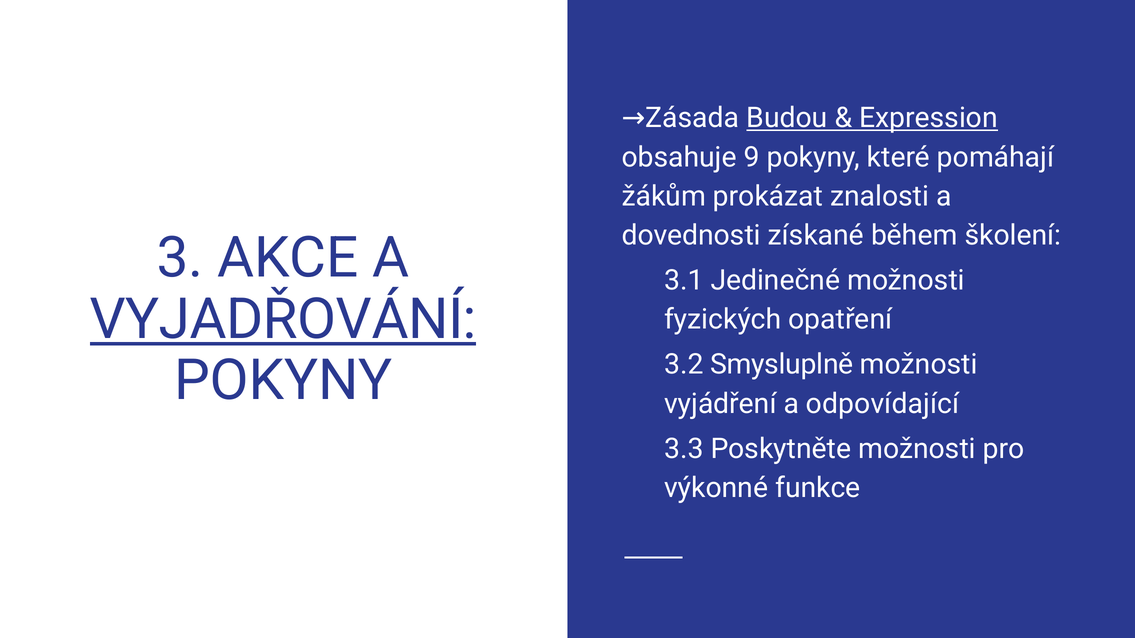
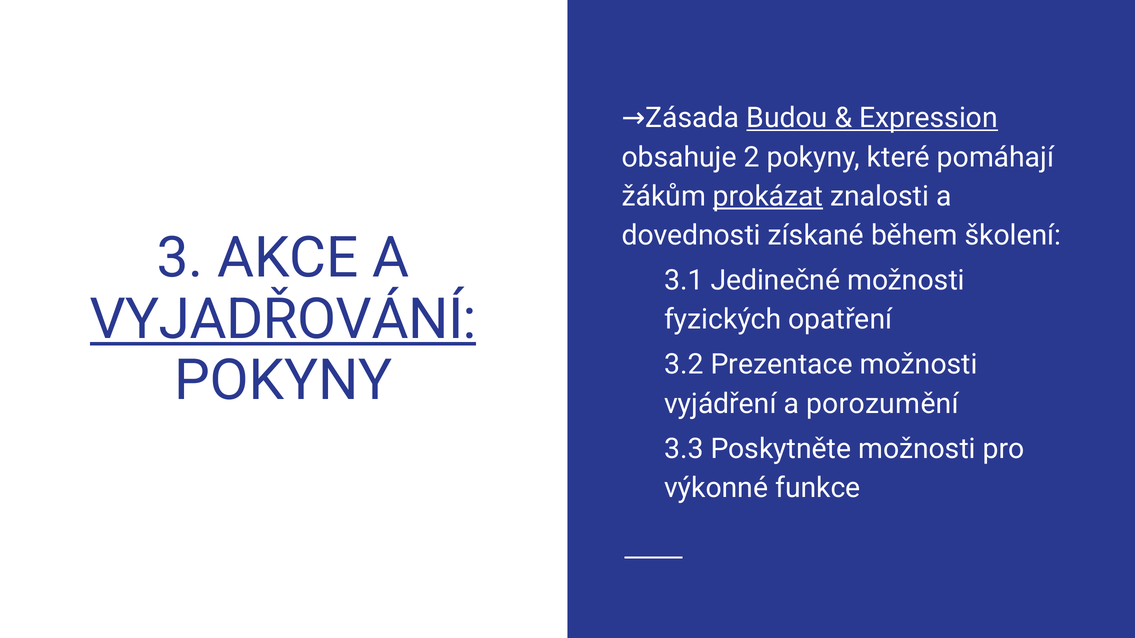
9: 9 -> 2
prokázat underline: none -> present
Smysluplně: Smysluplně -> Prezentace
odpovídající: odpovídající -> porozumění
